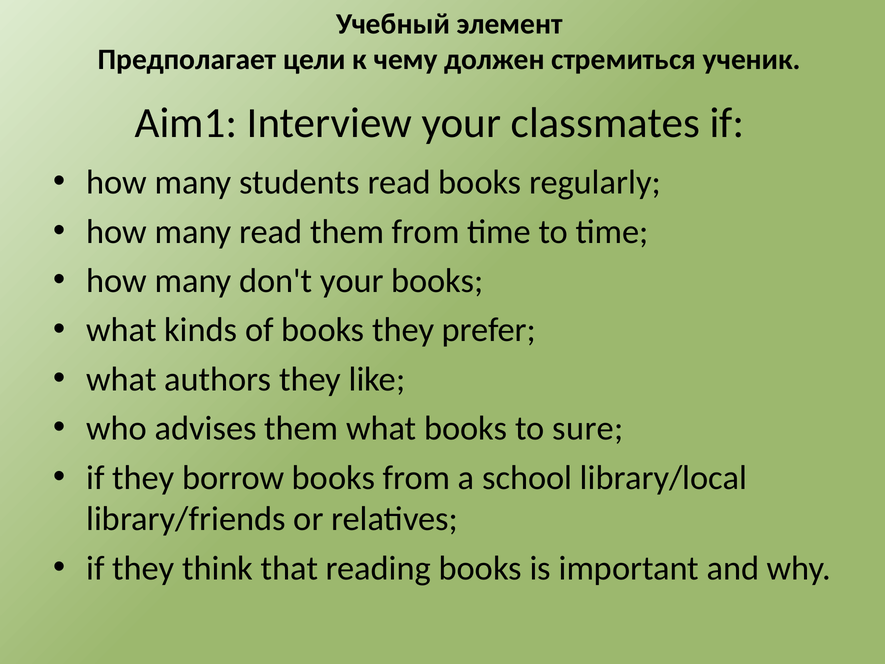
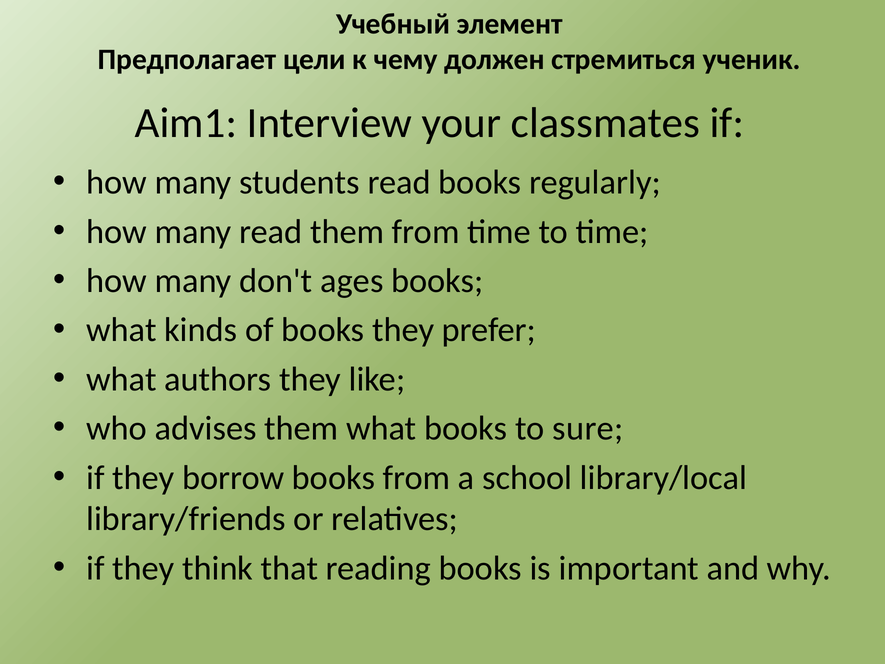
don't your: your -> ages
